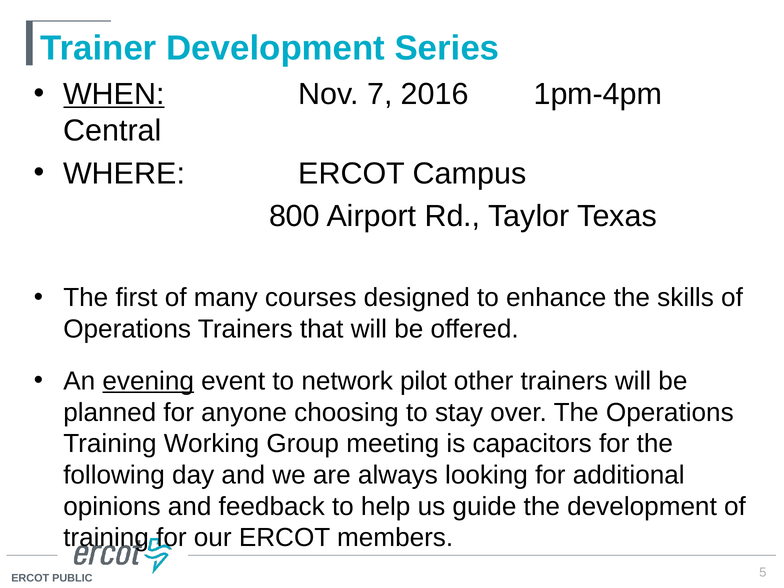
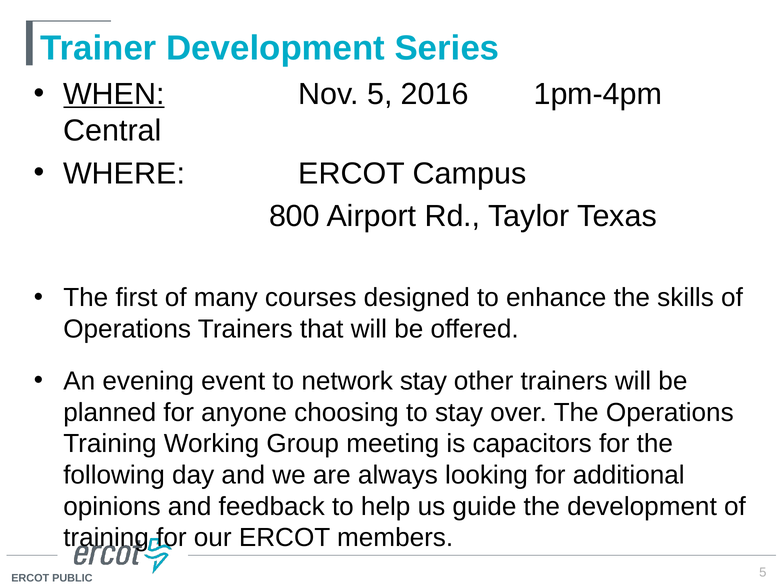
Nov 7: 7 -> 5
evening underline: present -> none
network pilot: pilot -> stay
